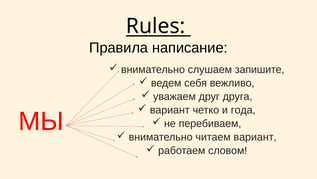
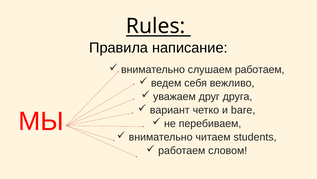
слушаем запишите: запишите -> работаем
года: года -> bare
читаем вариант: вариант -> students
